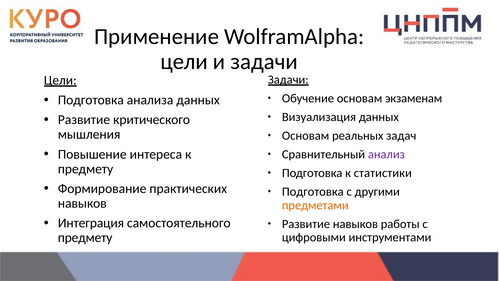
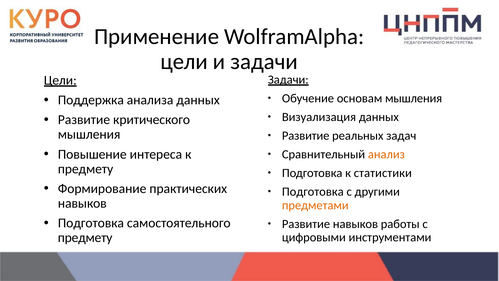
Подготовка at (91, 100): Подготовка -> Поддержка
основам экзаменам: экзаменам -> мышления
Основам at (306, 136): Основам -> Развитие
анализ colour: purple -> orange
Интеграция at (91, 223): Интеграция -> Подготовка
